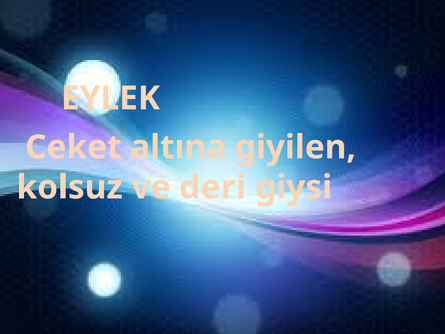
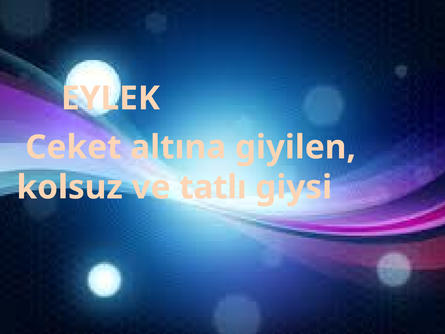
deri: deri -> tatlı
